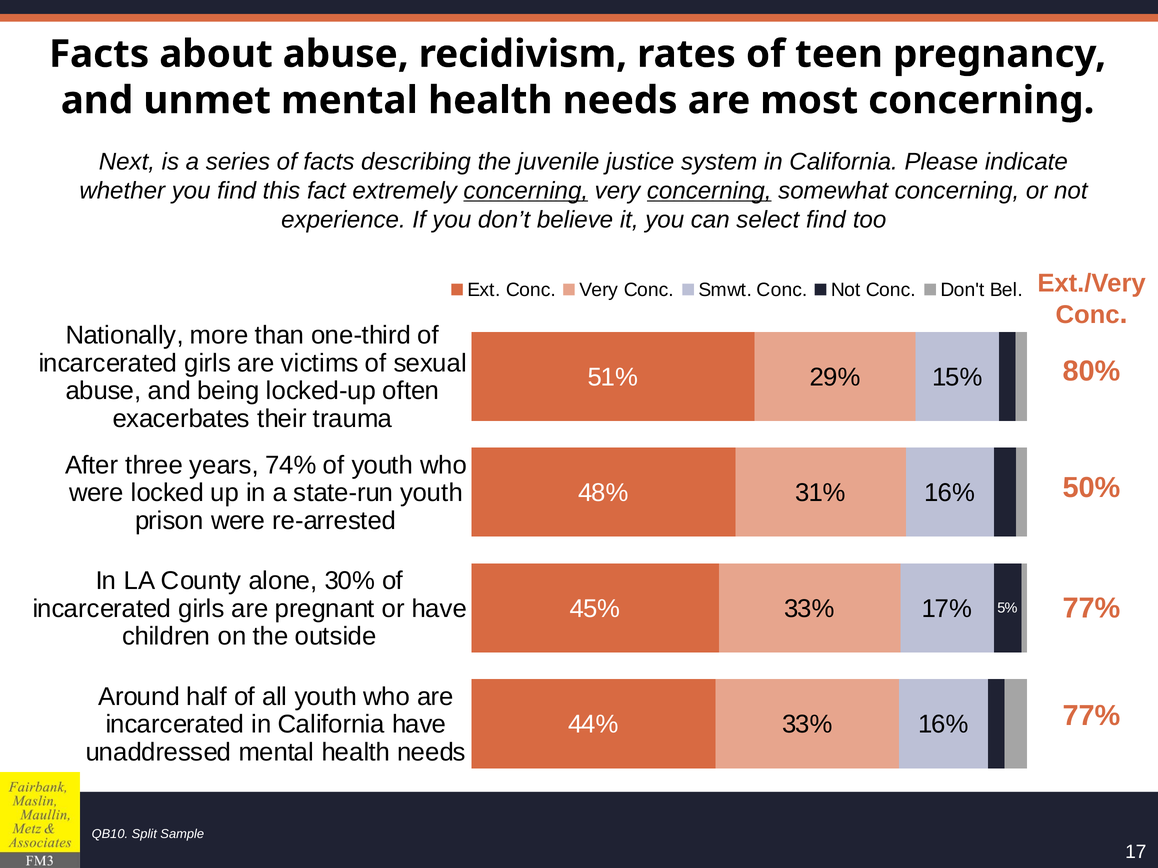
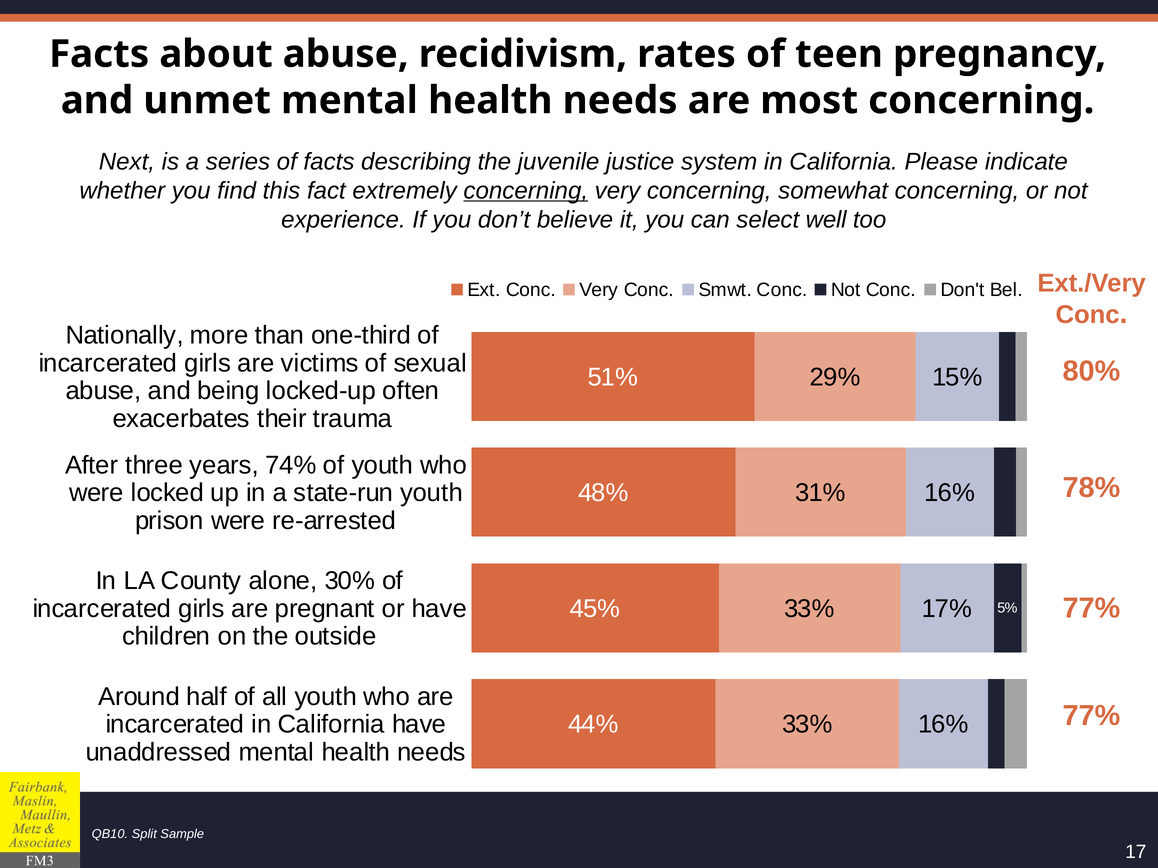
concerning at (709, 191) underline: present -> none
select find: find -> well
50%: 50% -> 78%
